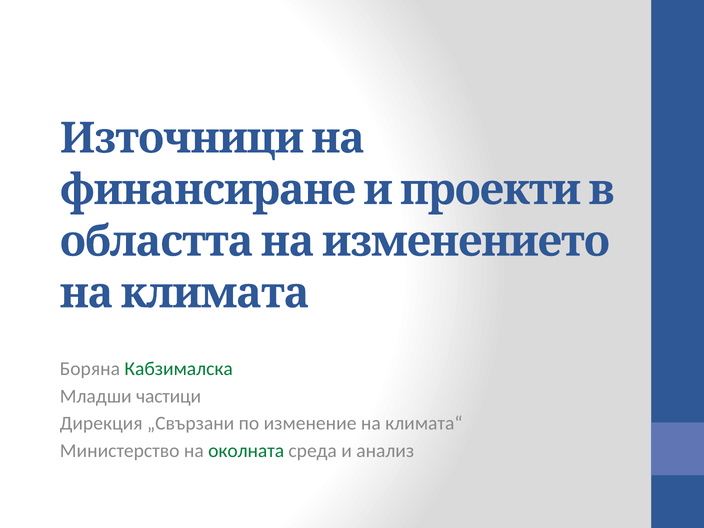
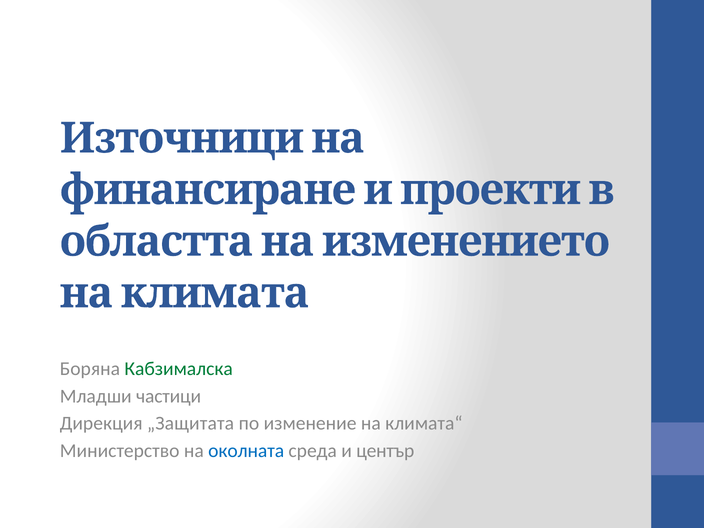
„Свързани: „Свързани -> „Защитата
околната colour: green -> blue
анализ: анализ -> център
